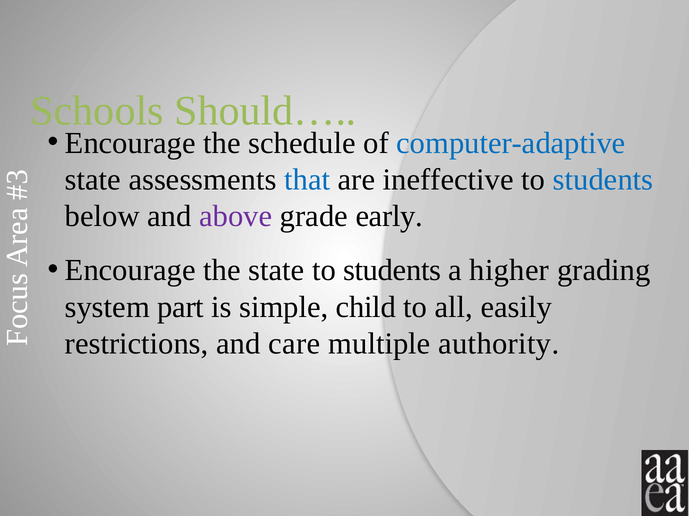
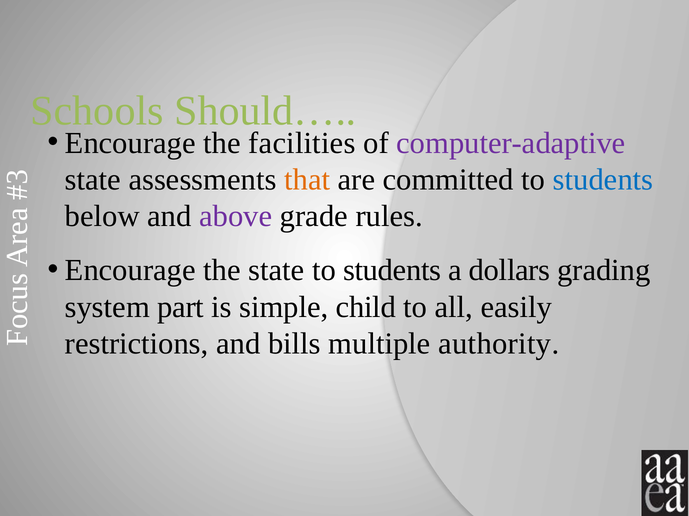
schedule: schedule -> facilities
computer-adaptive colour: blue -> purple
that colour: blue -> orange
ineffective: ineffective -> committed
early: early -> rules
higher: higher -> dollars
care: care -> bills
